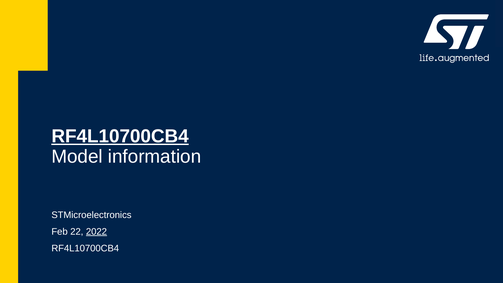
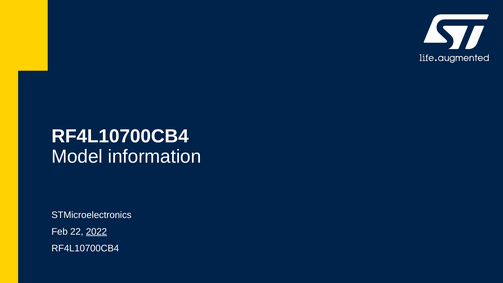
RF4L10700CB4 at (120, 136) underline: present -> none
